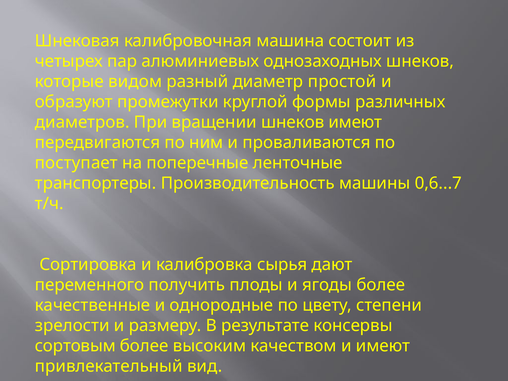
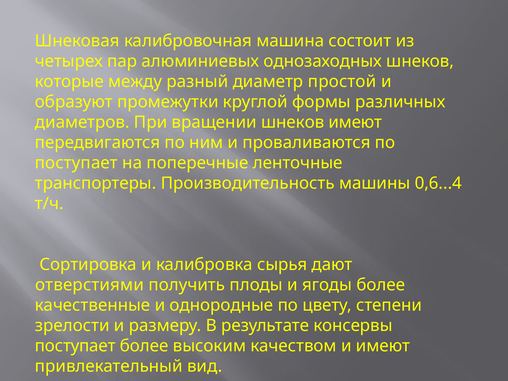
видом: видом -> между
0,6...7: 0,6...7 -> 0,6...4
переменного: переменного -> отверстиями
сортовым at (75, 346): сортовым -> поступает
